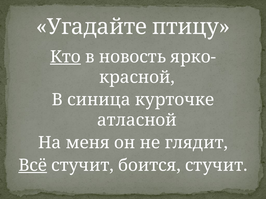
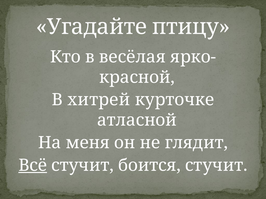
Кто underline: present -> none
новость: новость -> весёлая
синица: синица -> хитрей
